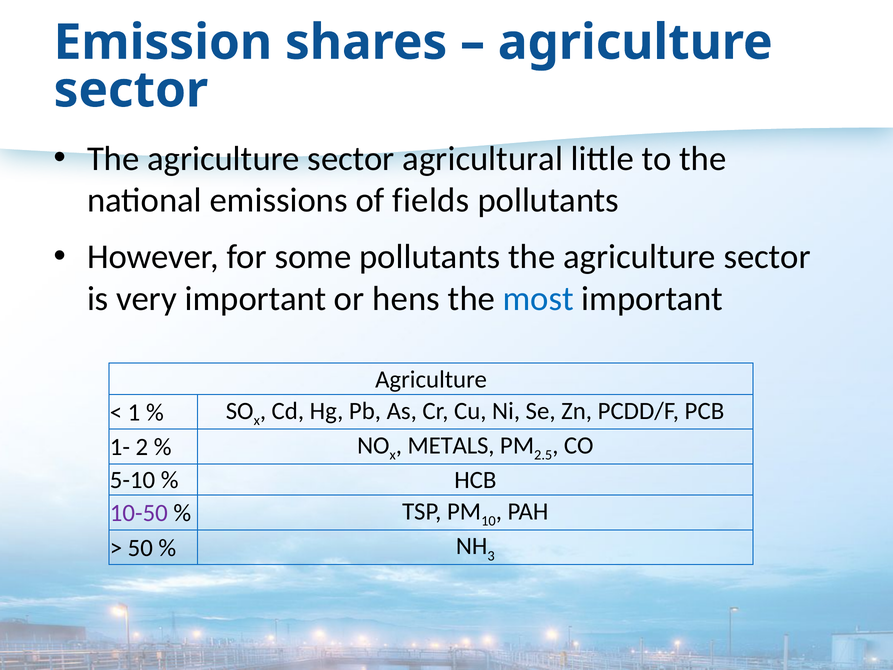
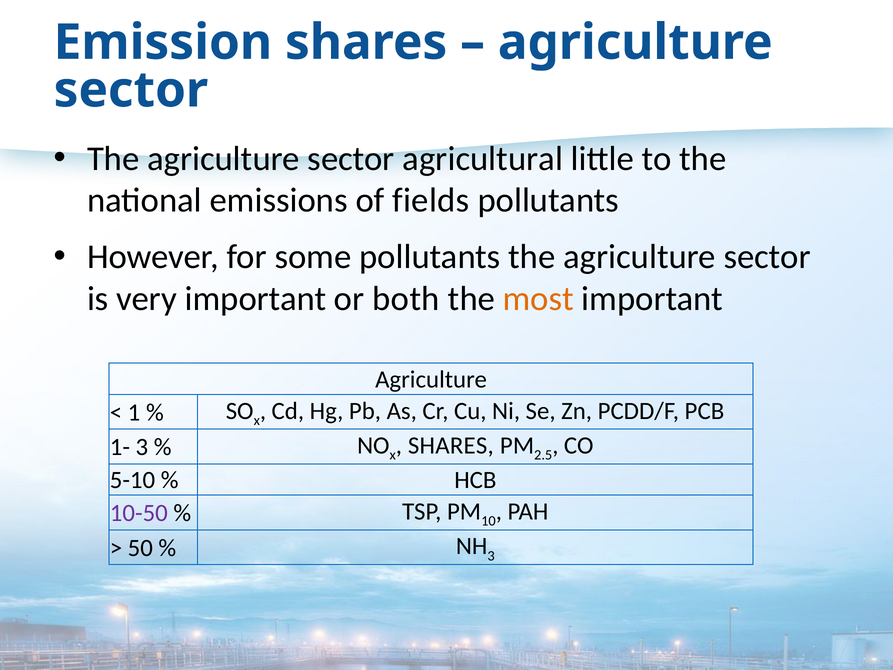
hens: hens -> both
most colour: blue -> orange
1- 2: 2 -> 3
METALS at (451, 445): METALS -> SHARES
